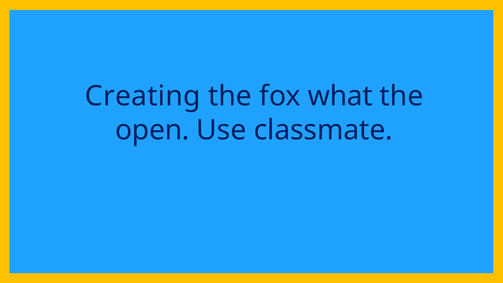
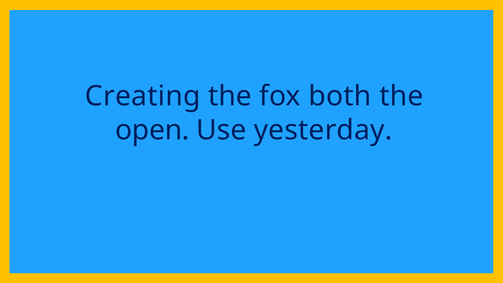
what: what -> both
classmate: classmate -> yesterday
